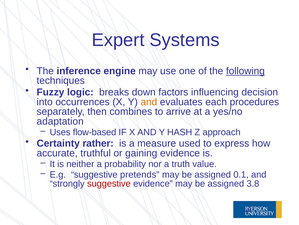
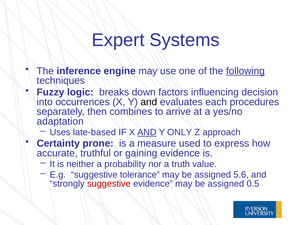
and at (149, 102) colour: orange -> black
flow-based: flow-based -> late-based
AND at (147, 132) underline: none -> present
HASH: HASH -> ONLY
rather: rather -> prone
pretends: pretends -> tolerance
0.1: 0.1 -> 5.6
3.8: 3.8 -> 0.5
